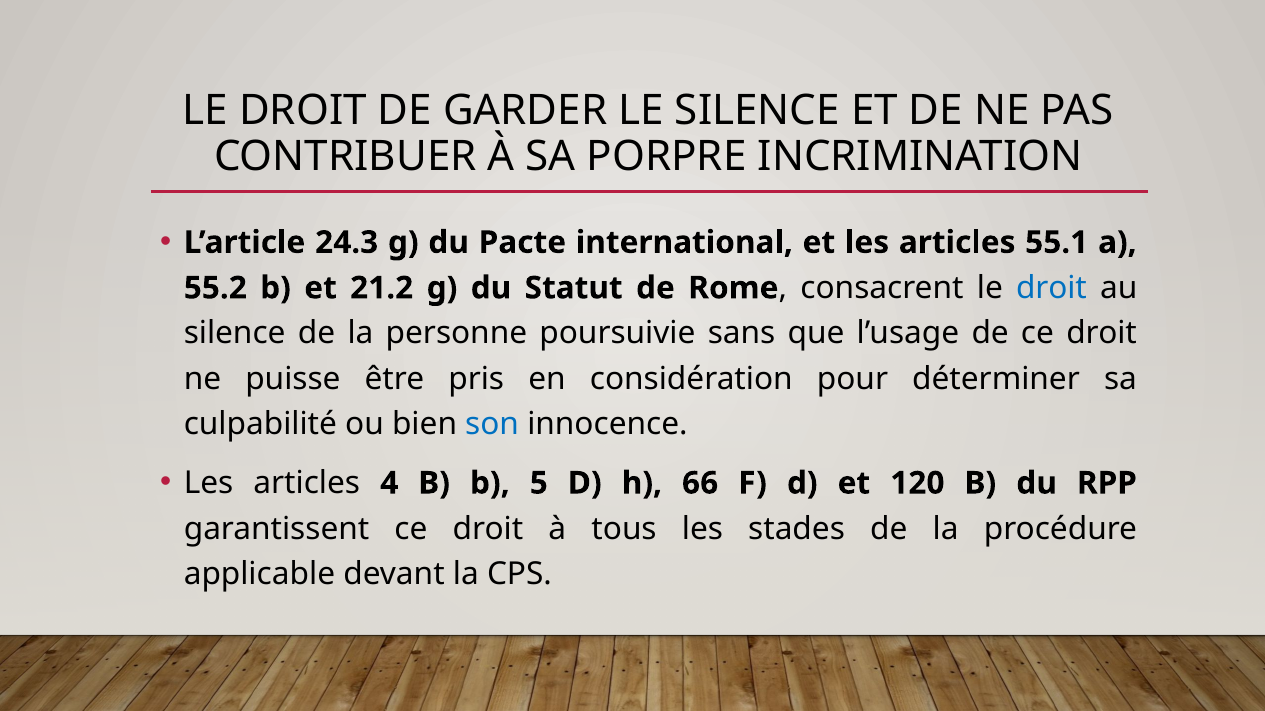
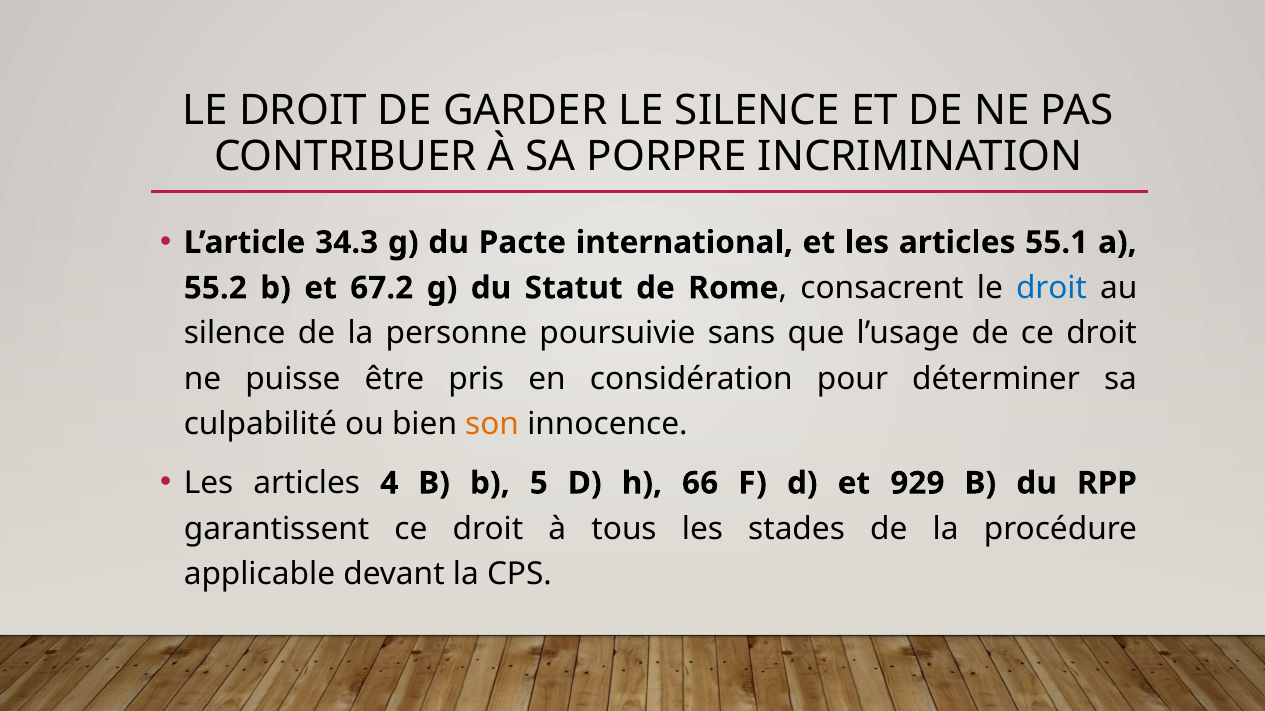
24.3: 24.3 -> 34.3
21.2: 21.2 -> 67.2
son colour: blue -> orange
120: 120 -> 929
